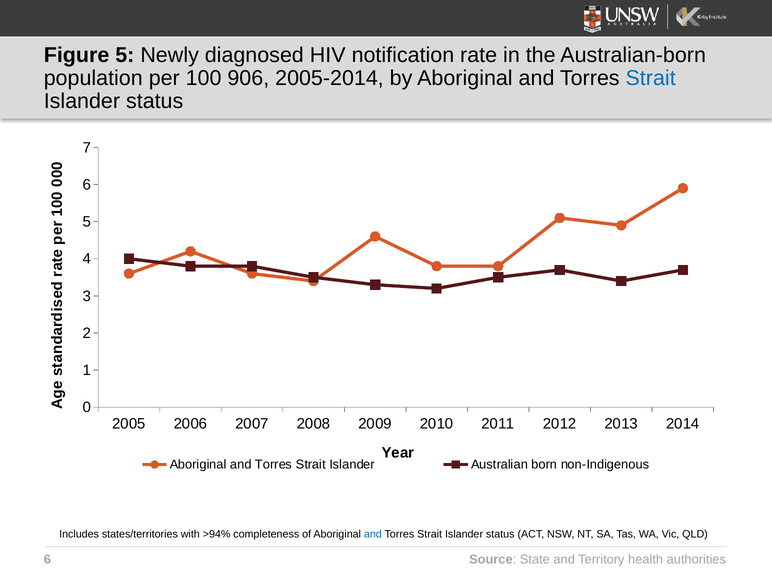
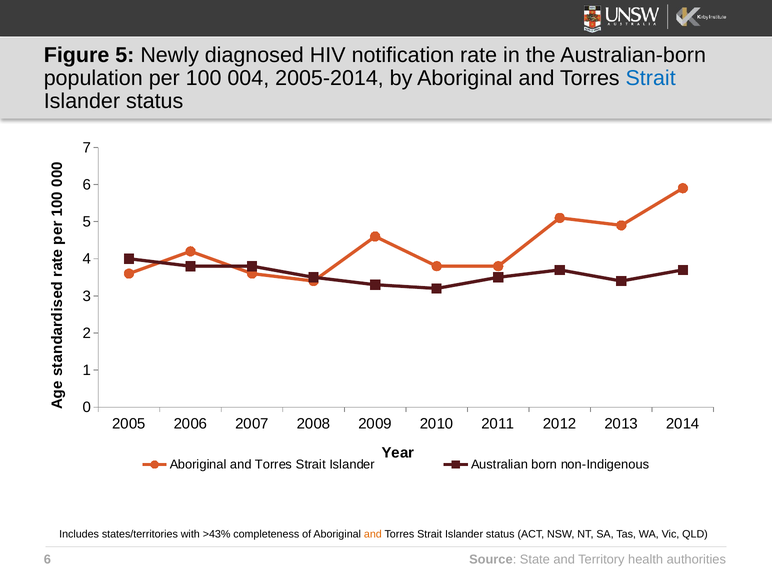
906: 906 -> 004
>94%: >94% -> >43%
and at (373, 534) colour: blue -> orange
